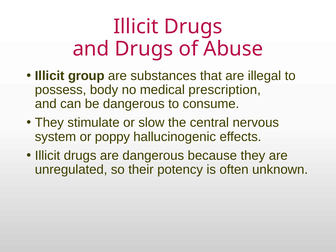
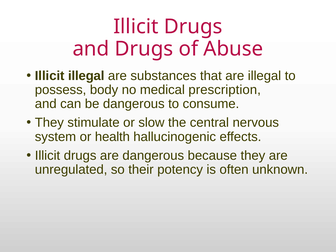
Illicit group: group -> illegal
poppy: poppy -> health
